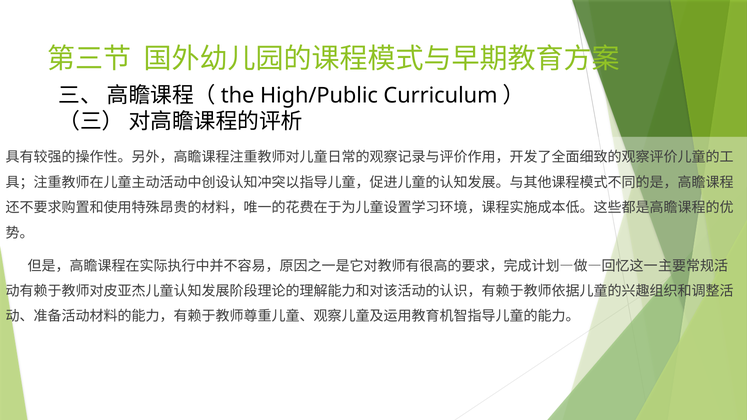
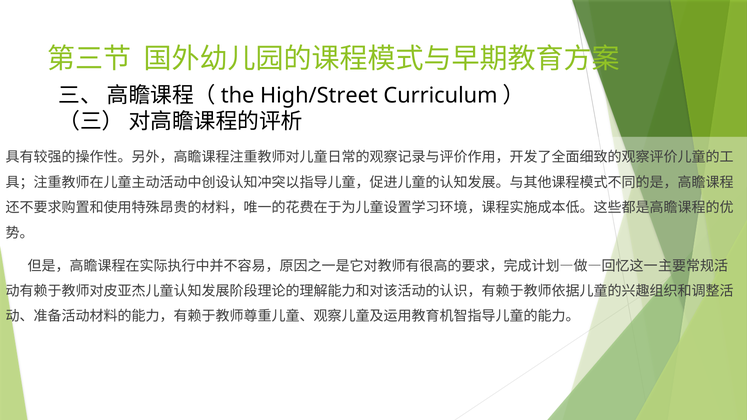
High/Public: High/Public -> High/Street
